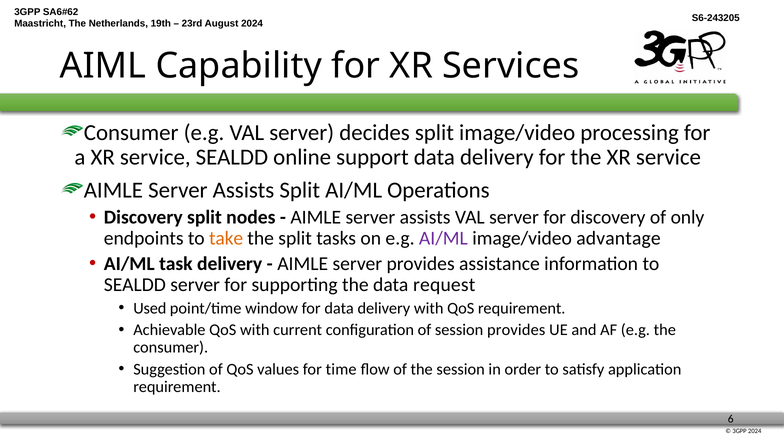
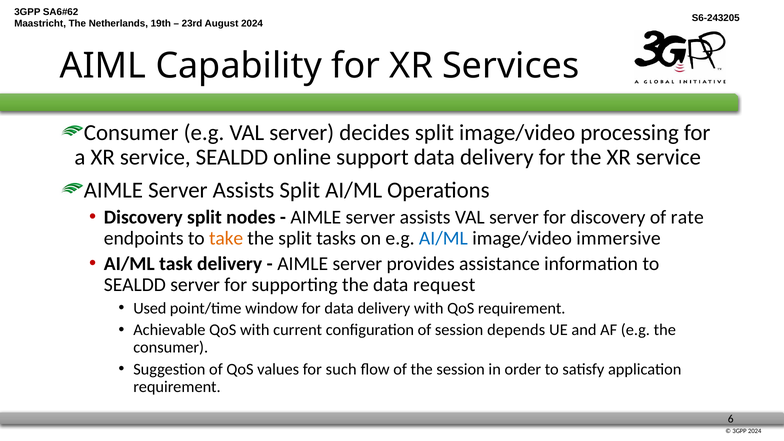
only: only -> rate
AI/ML at (443, 238) colour: purple -> blue
advantage: advantage -> immersive
session provides: provides -> depends
time: time -> such
